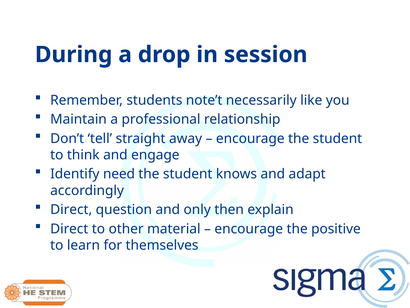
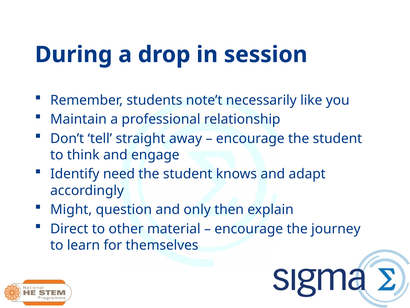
Direct at (71, 209): Direct -> Might
positive: positive -> journey
